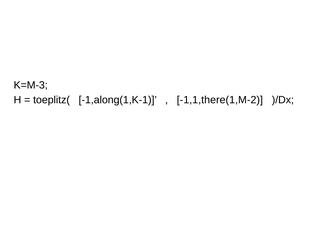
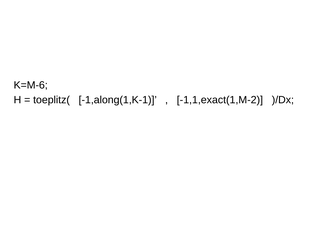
K=M-3: K=M-3 -> K=M-6
-1,1,there(1,M-2: -1,1,there(1,M-2 -> -1,1,exact(1,M-2
